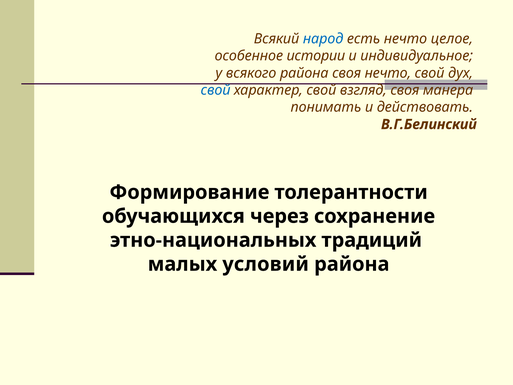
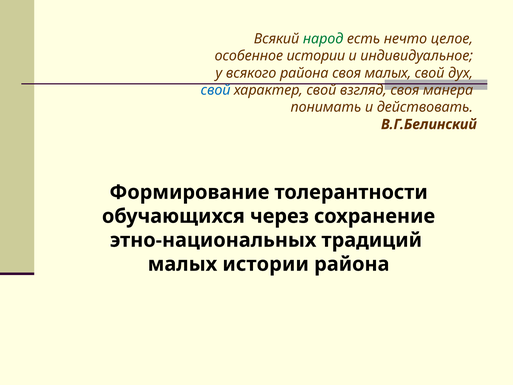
народ colour: blue -> green
своя нечто: нечто -> малых
малых условий: условий -> истории
